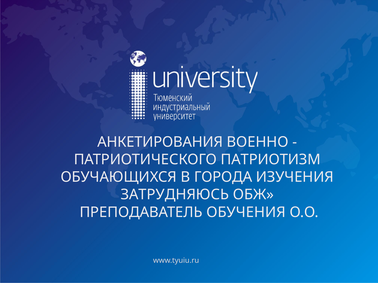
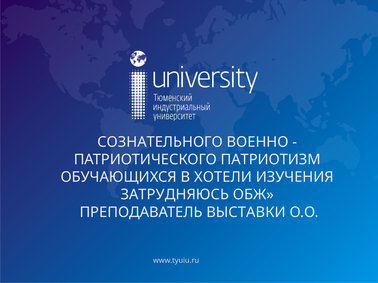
АНКЕТИРОВАНИЯ: АНКЕТИРОВАНИЯ -> СОЗНАТЕЛЬНОГО
ГОРОДА: ГОРОДА -> ХОТЕЛИ
ОБУЧЕНИЯ: ОБУЧЕНИЯ -> ВЫСТАВКИ
